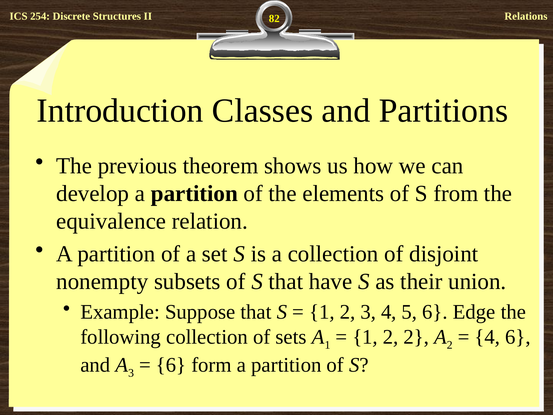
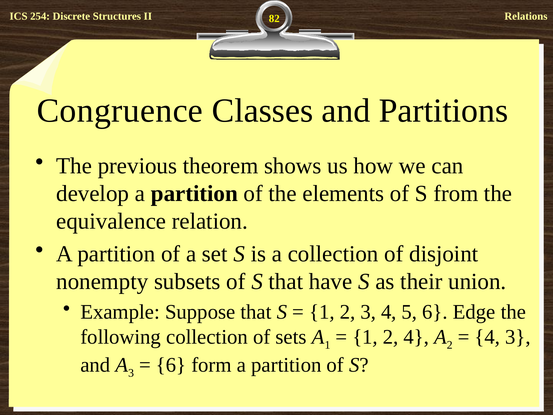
Introduction: Introduction -> Congruence
2 2: 2 -> 4
4 6: 6 -> 3
